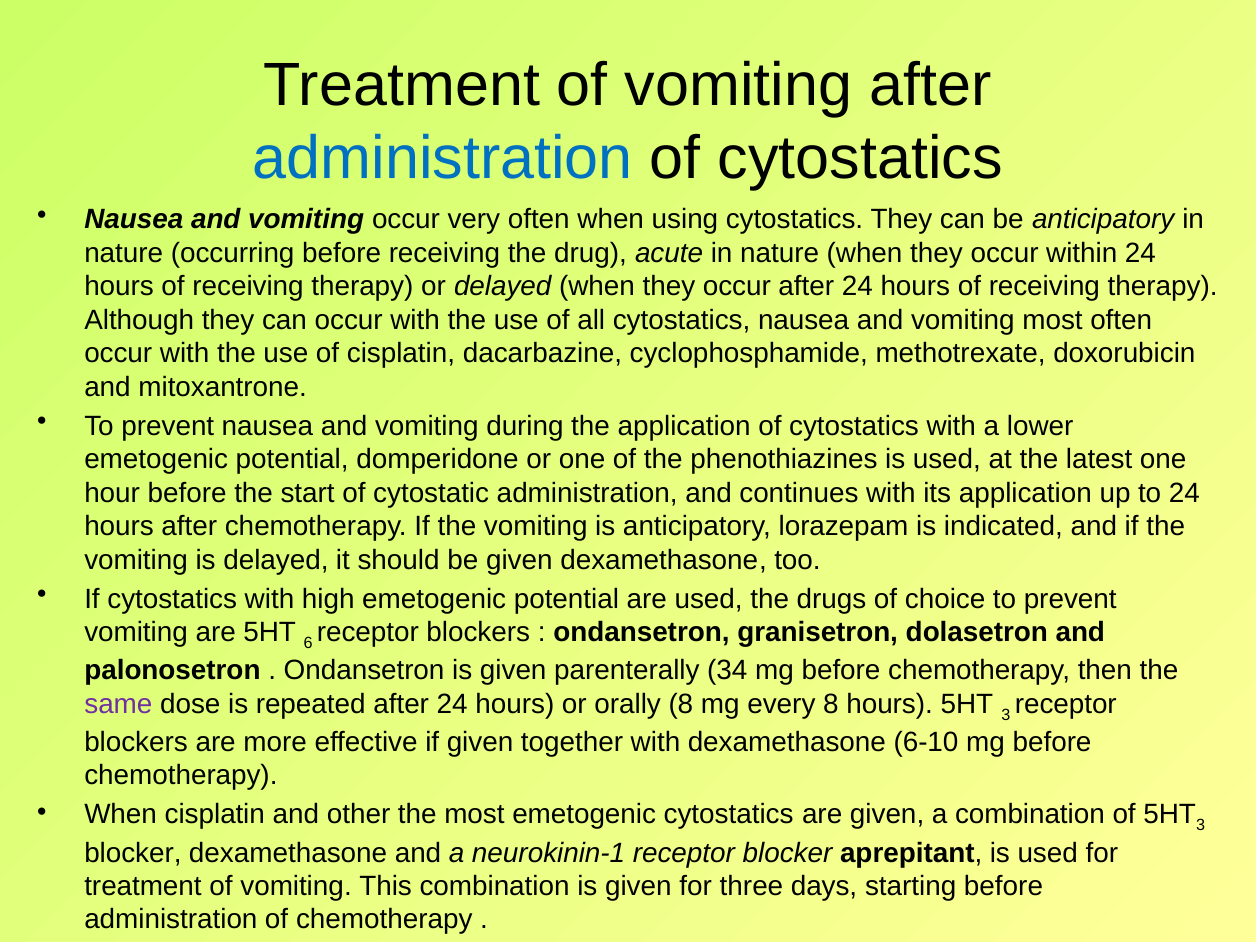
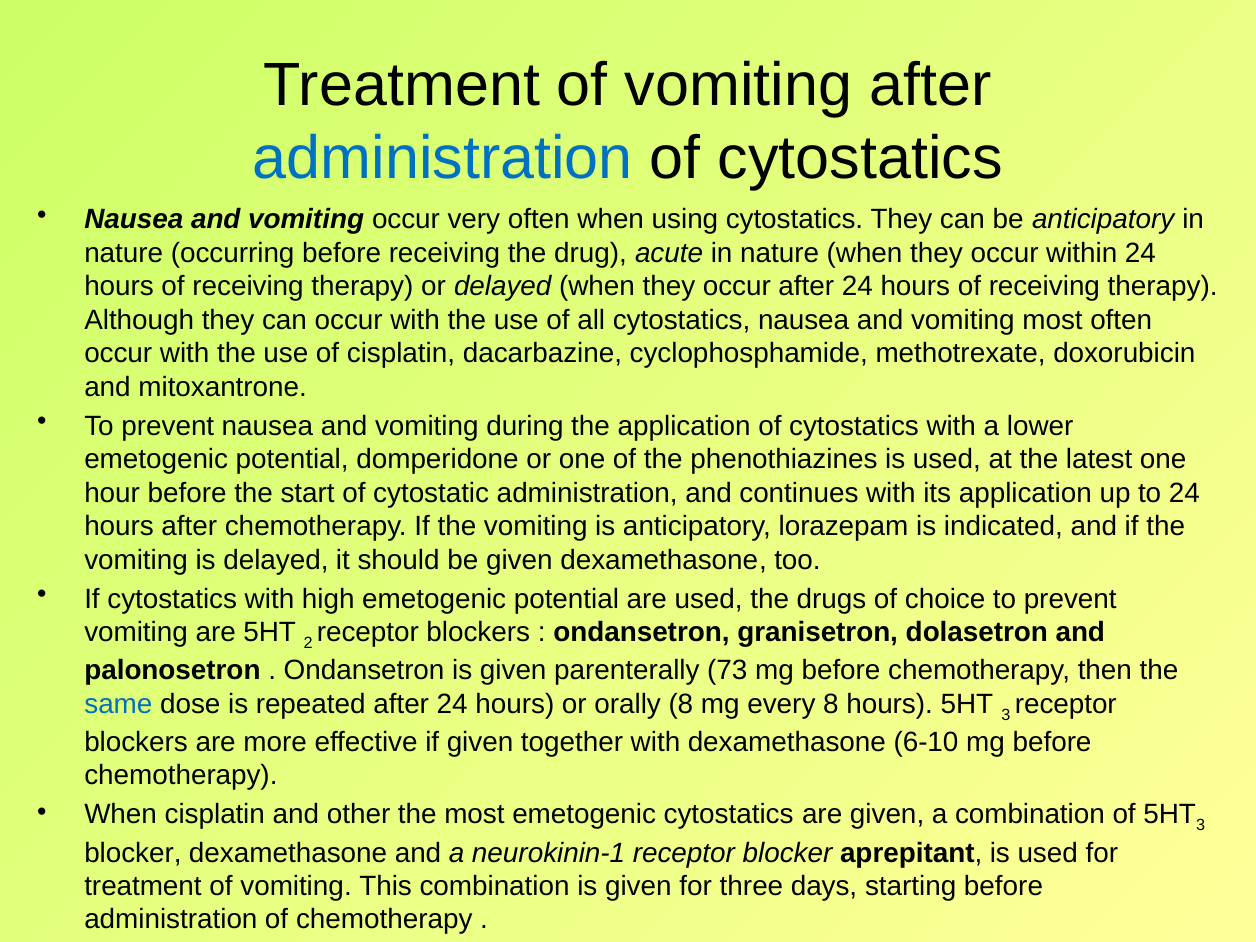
6: 6 -> 2
34: 34 -> 73
same colour: purple -> blue
